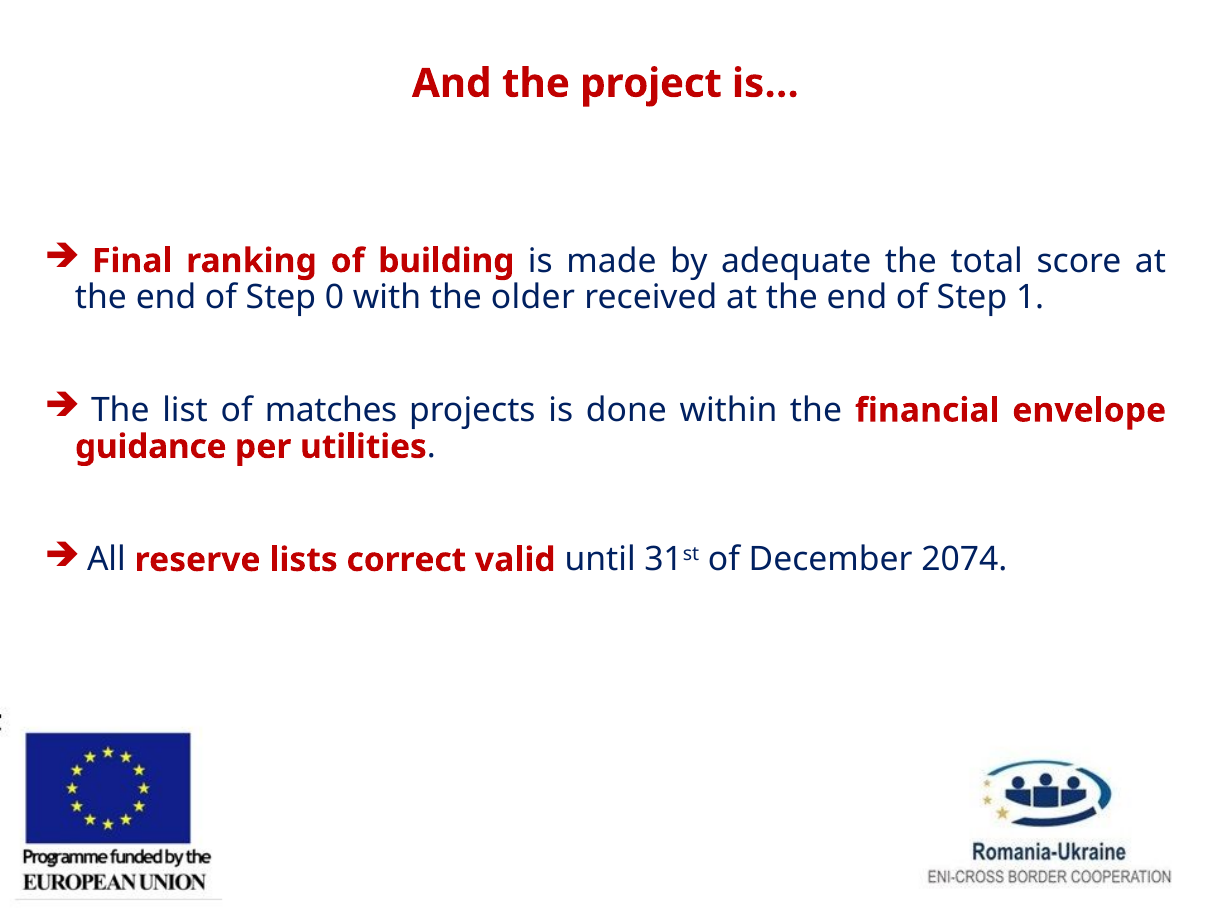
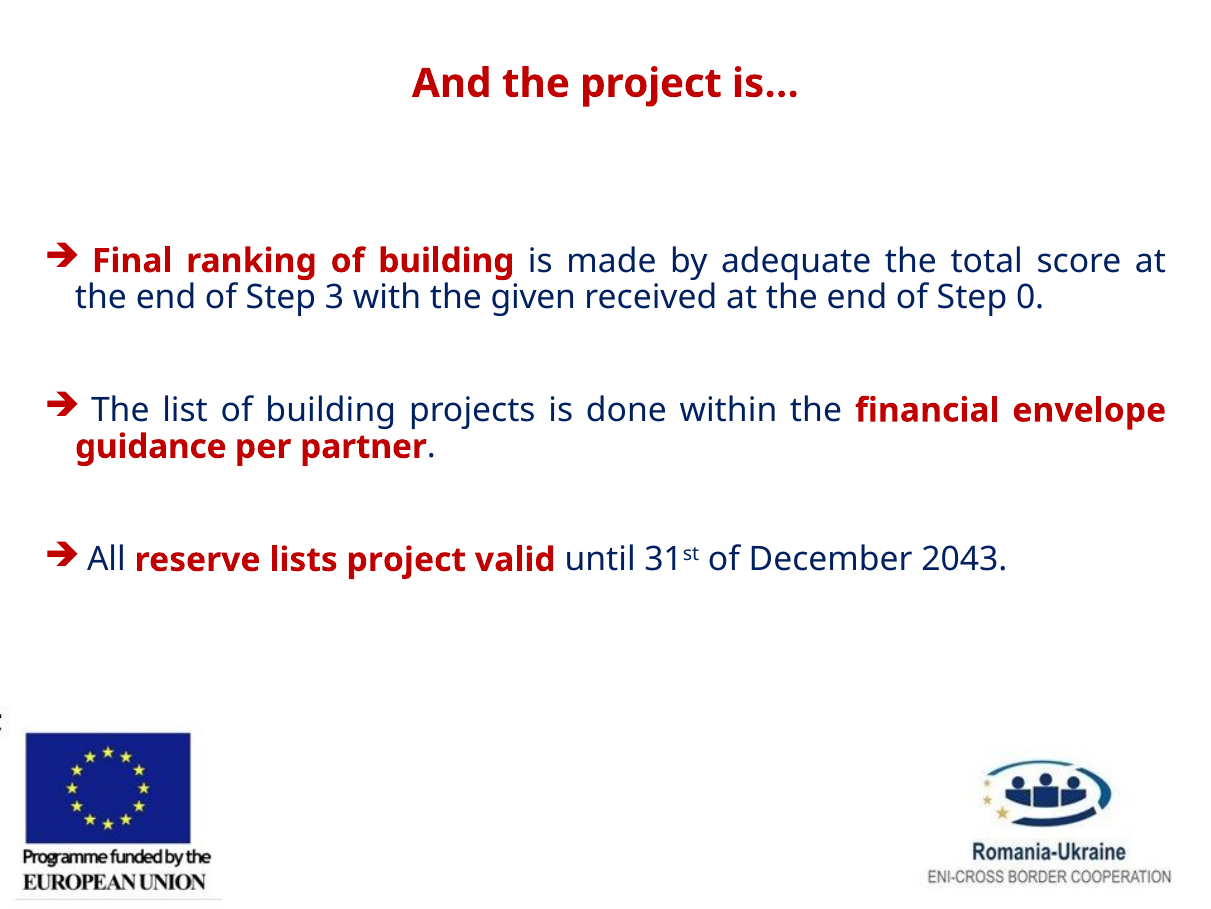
0: 0 -> 3
older: older -> given
1: 1 -> 0
list of matches: matches -> building
utilities: utilities -> partner
lists correct: correct -> project
2074: 2074 -> 2043
